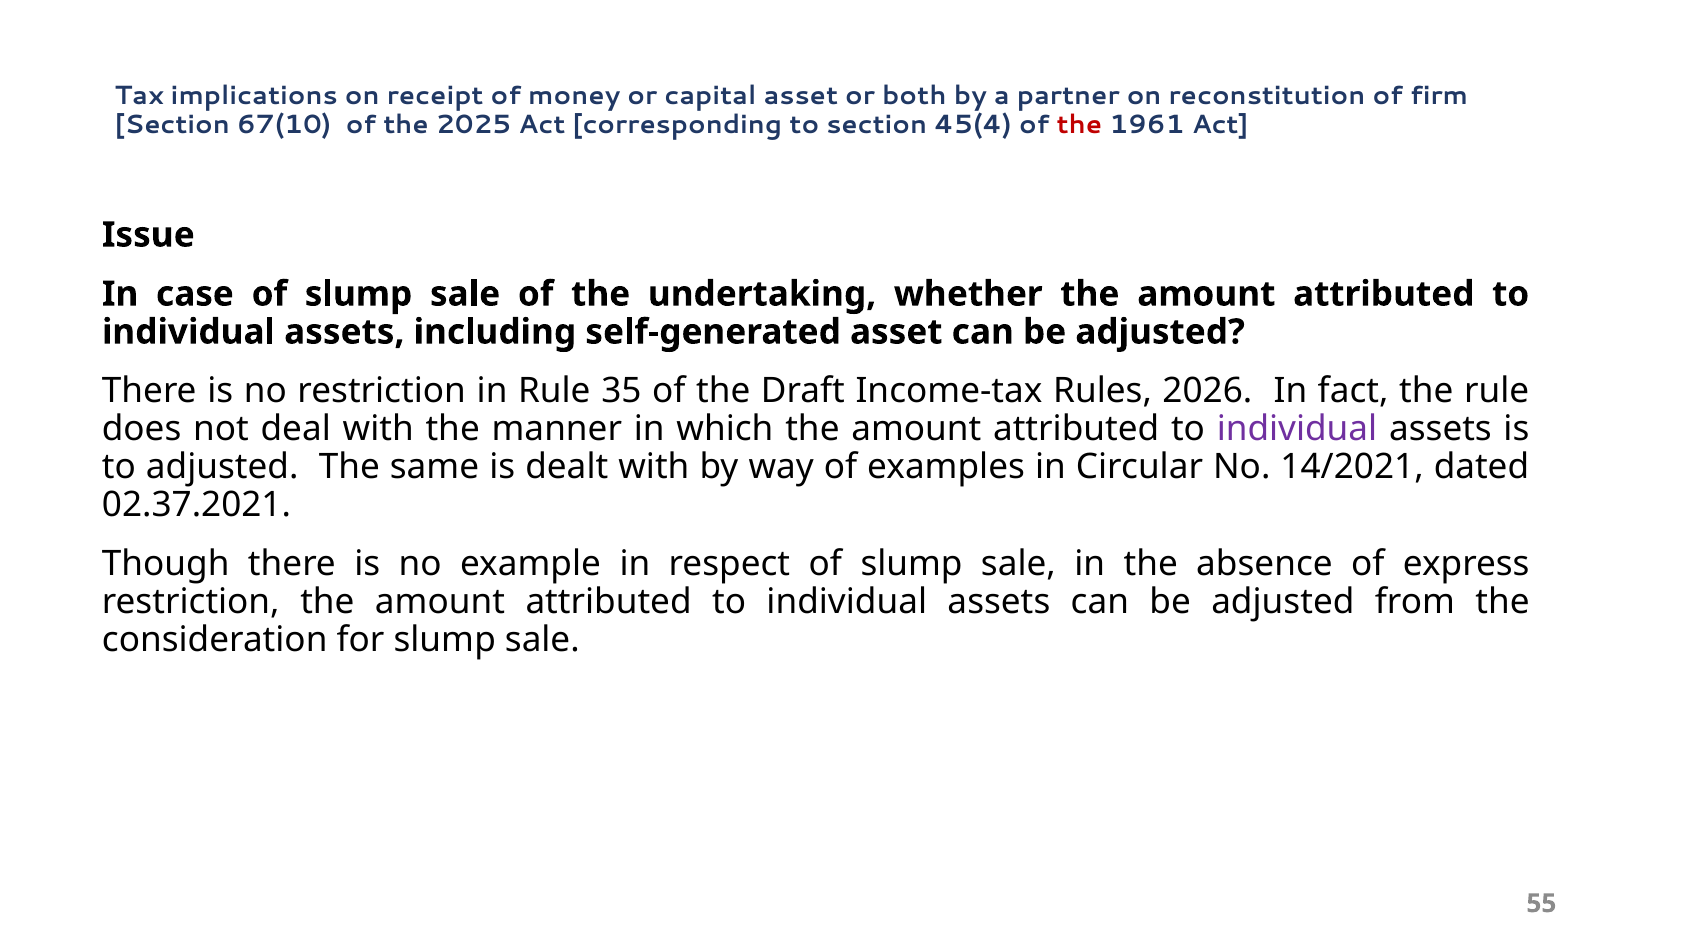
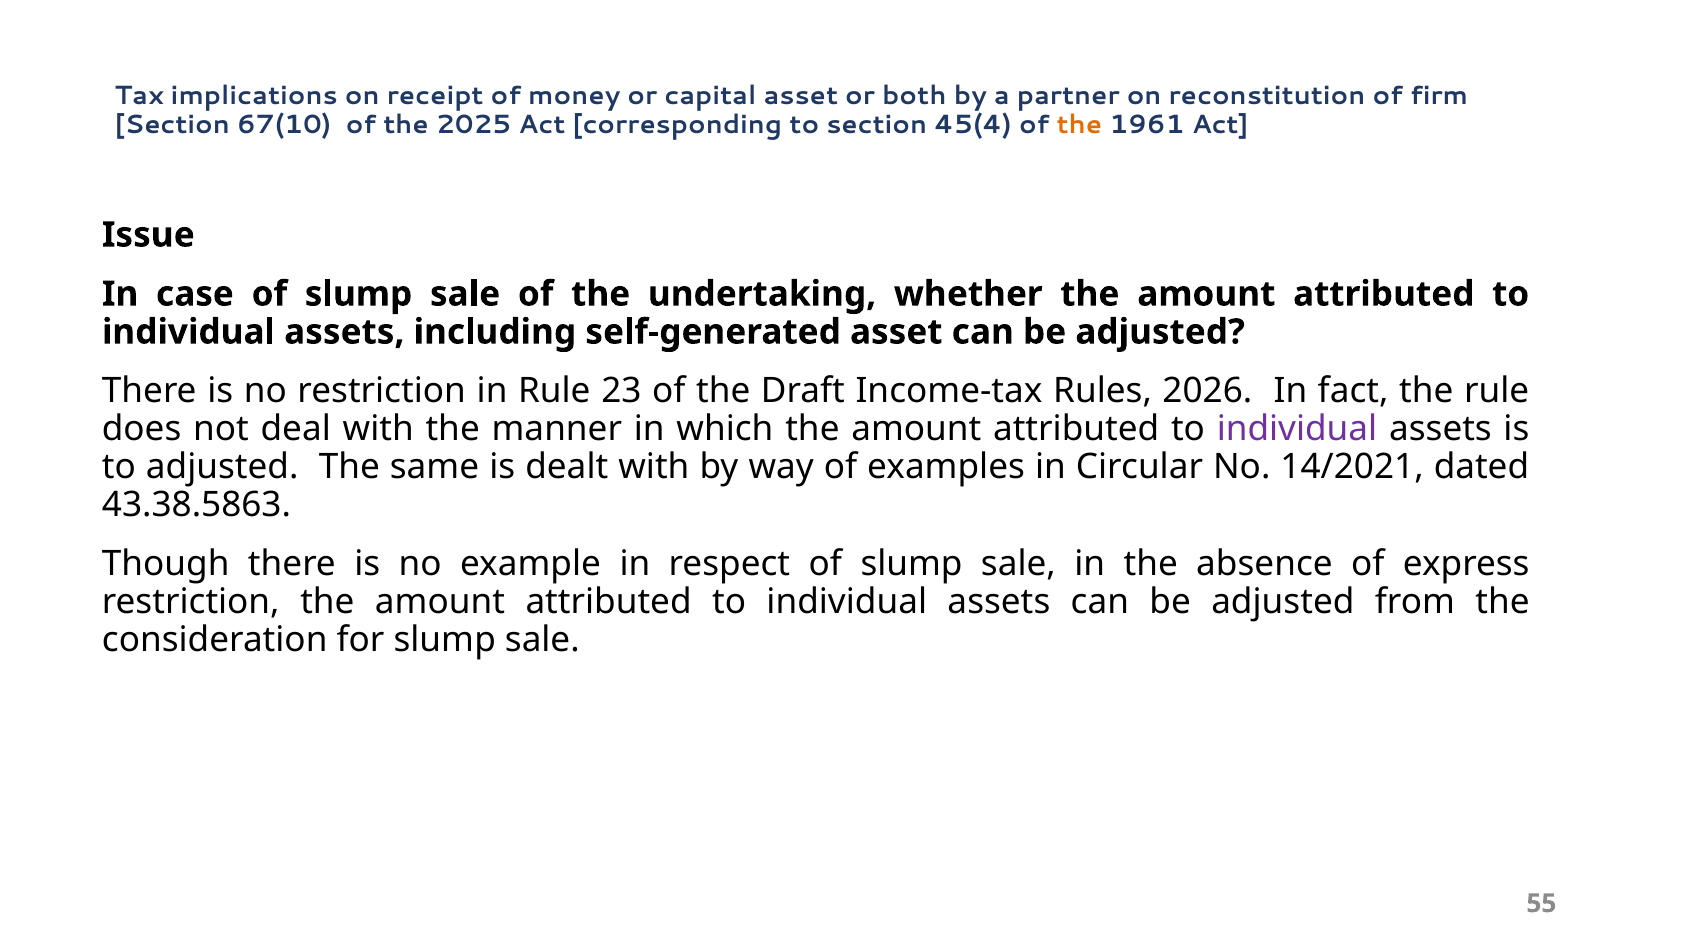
the at (1079, 125) colour: red -> orange
35: 35 -> 23
02.37.2021: 02.37.2021 -> 43.38.5863
